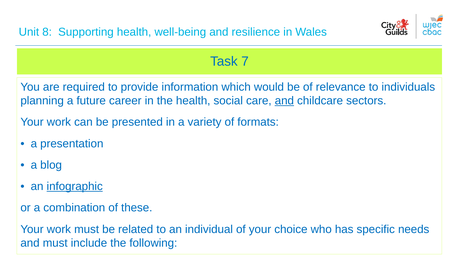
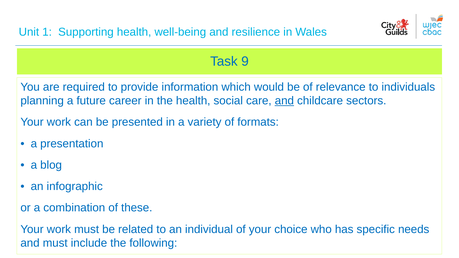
8: 8 -> 1
7: 7 -> 9
infographic underline: present -> none
